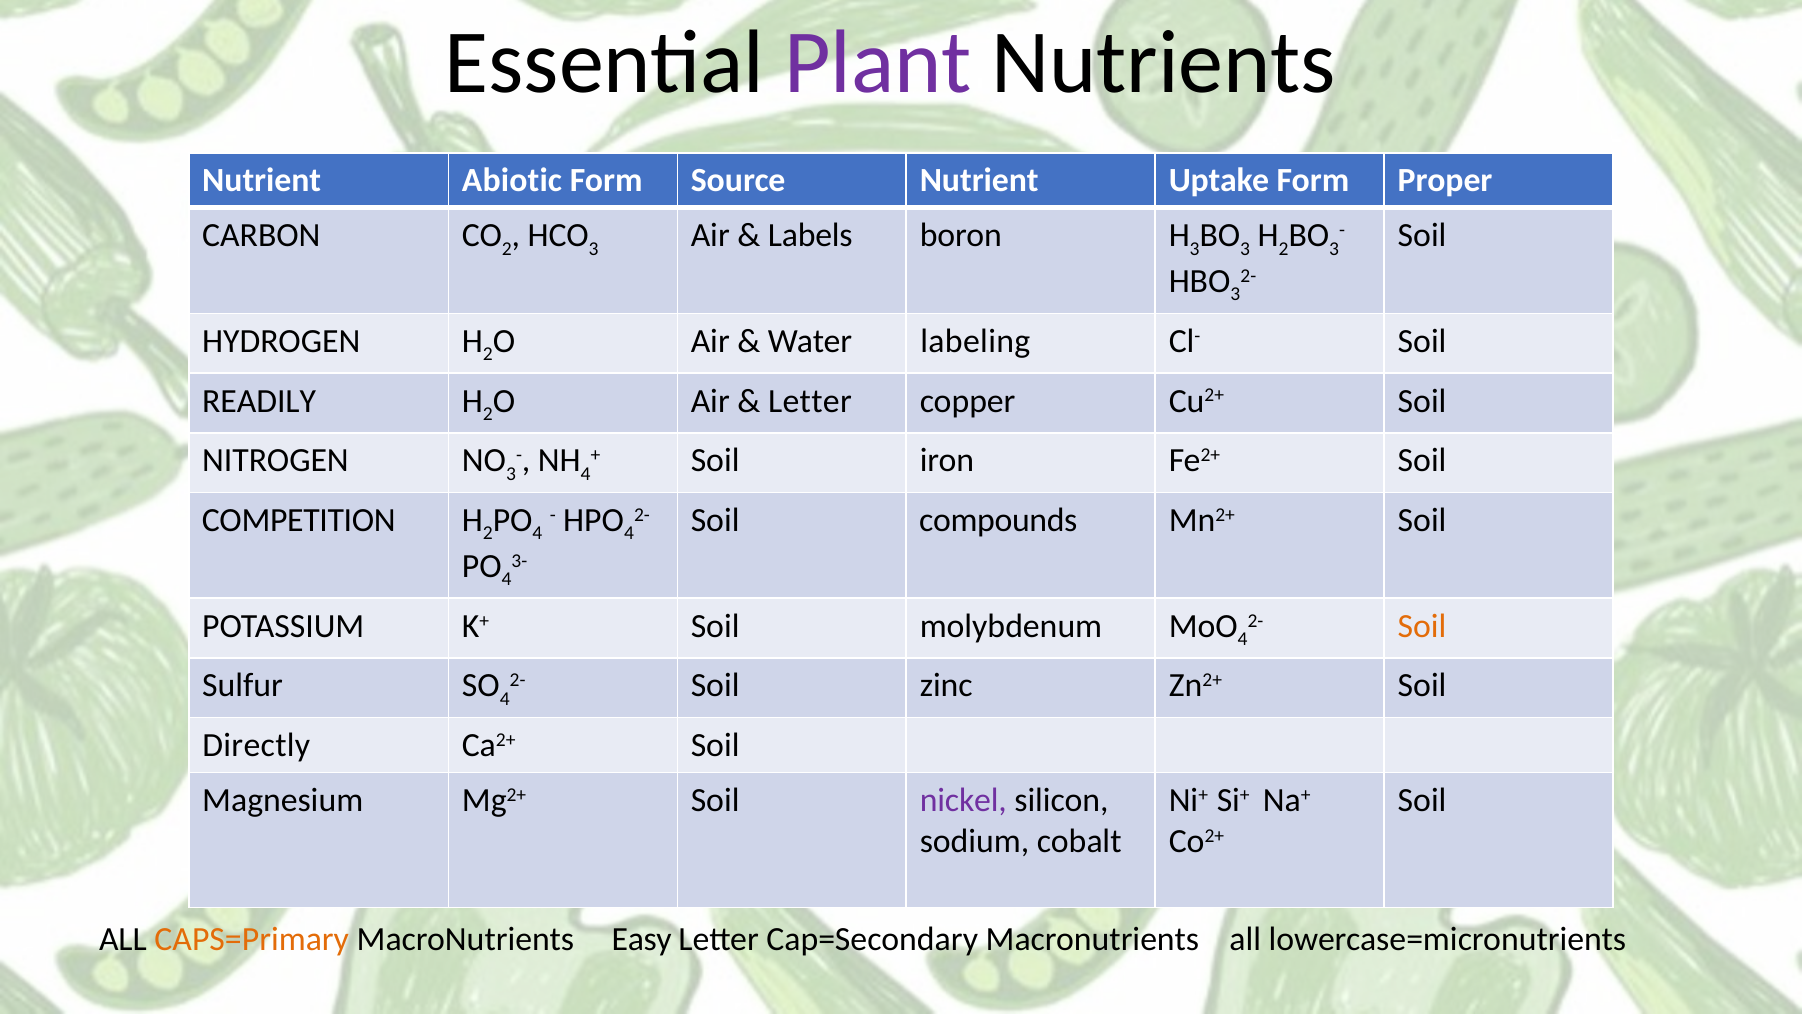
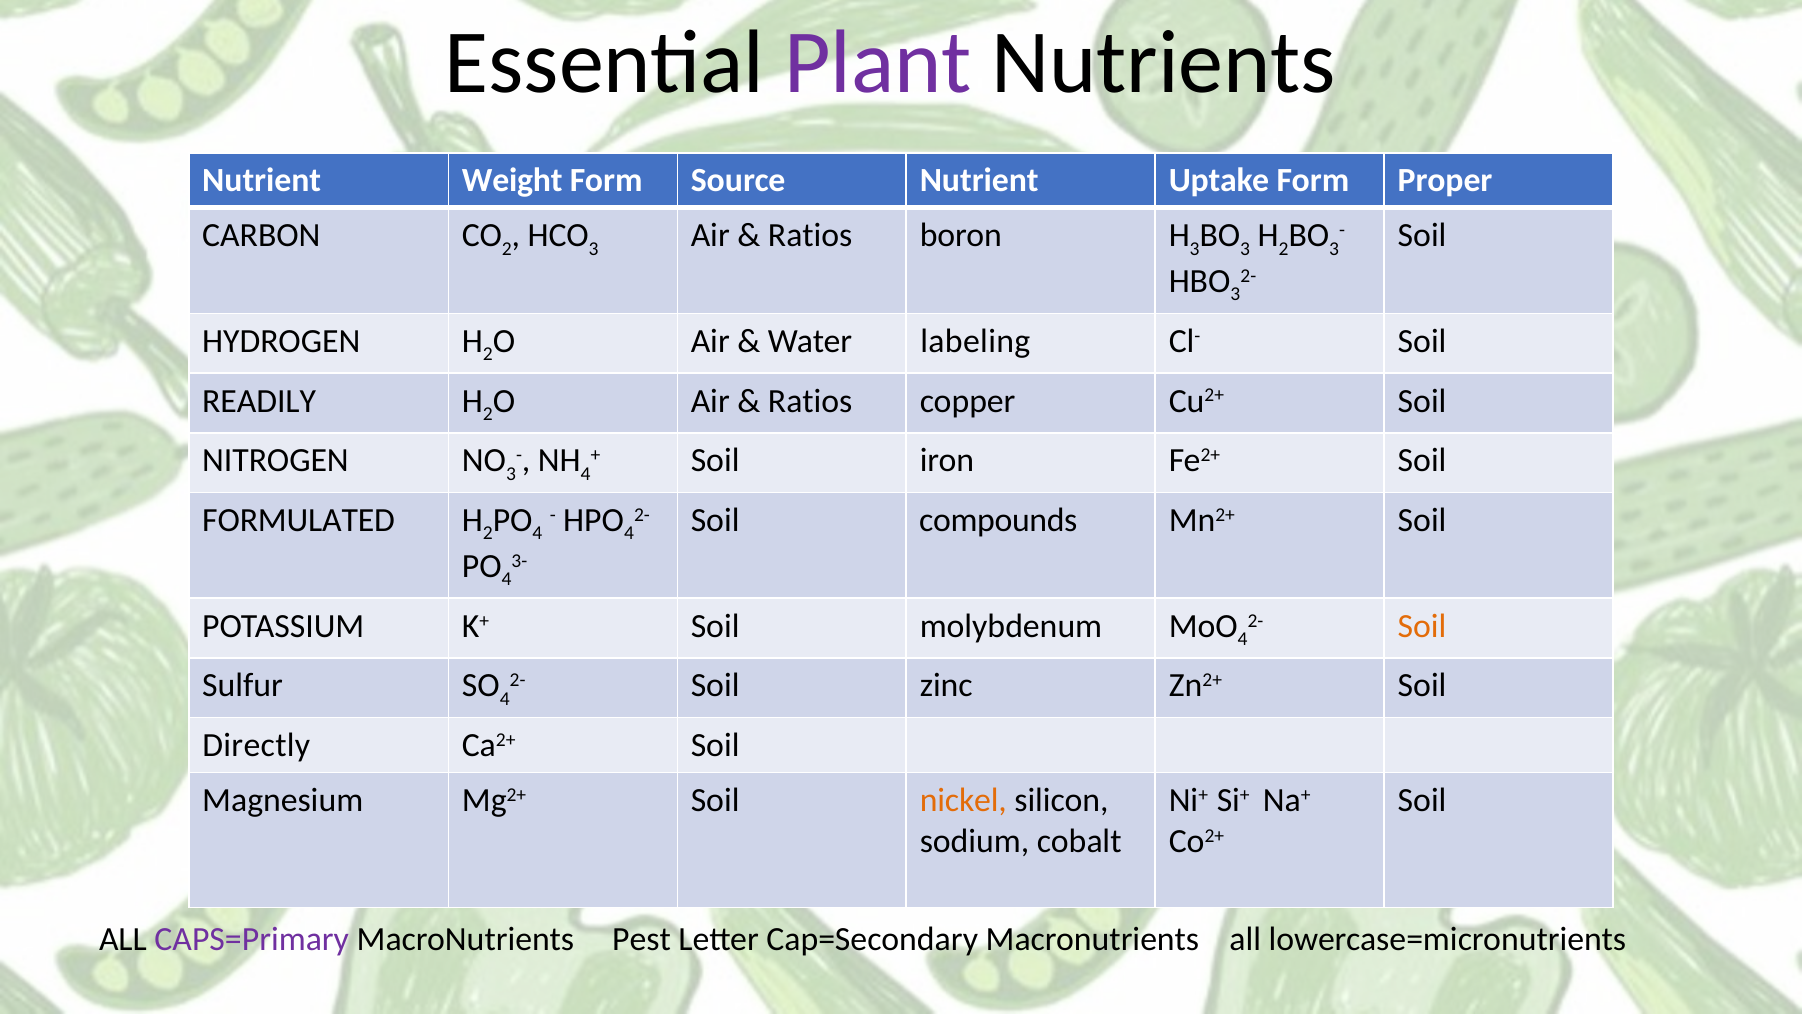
Abiotic: Abiotic -> Weight
Labels at (810, 235): Labels -> Ratios
Letter at (810, 401): Letter -> Ratios
COMPETITION: COMPETITION -> FORMULATED
nickel colour: purple -> orange
CAPS=Primary colour: orange -> purple
Easy: Easy -> Pest
